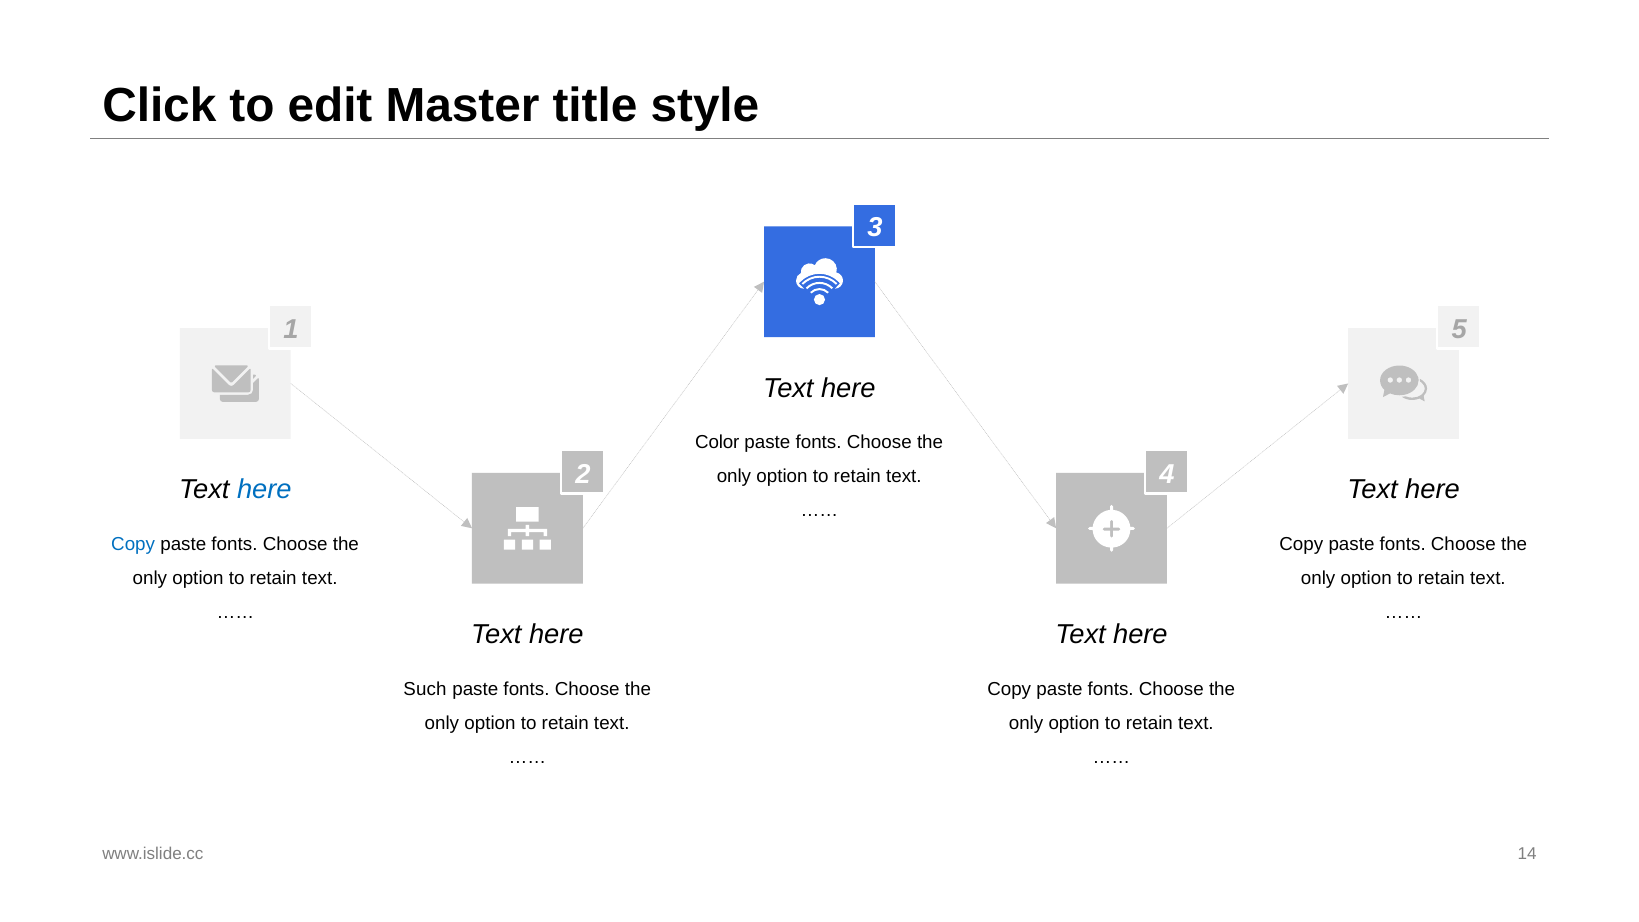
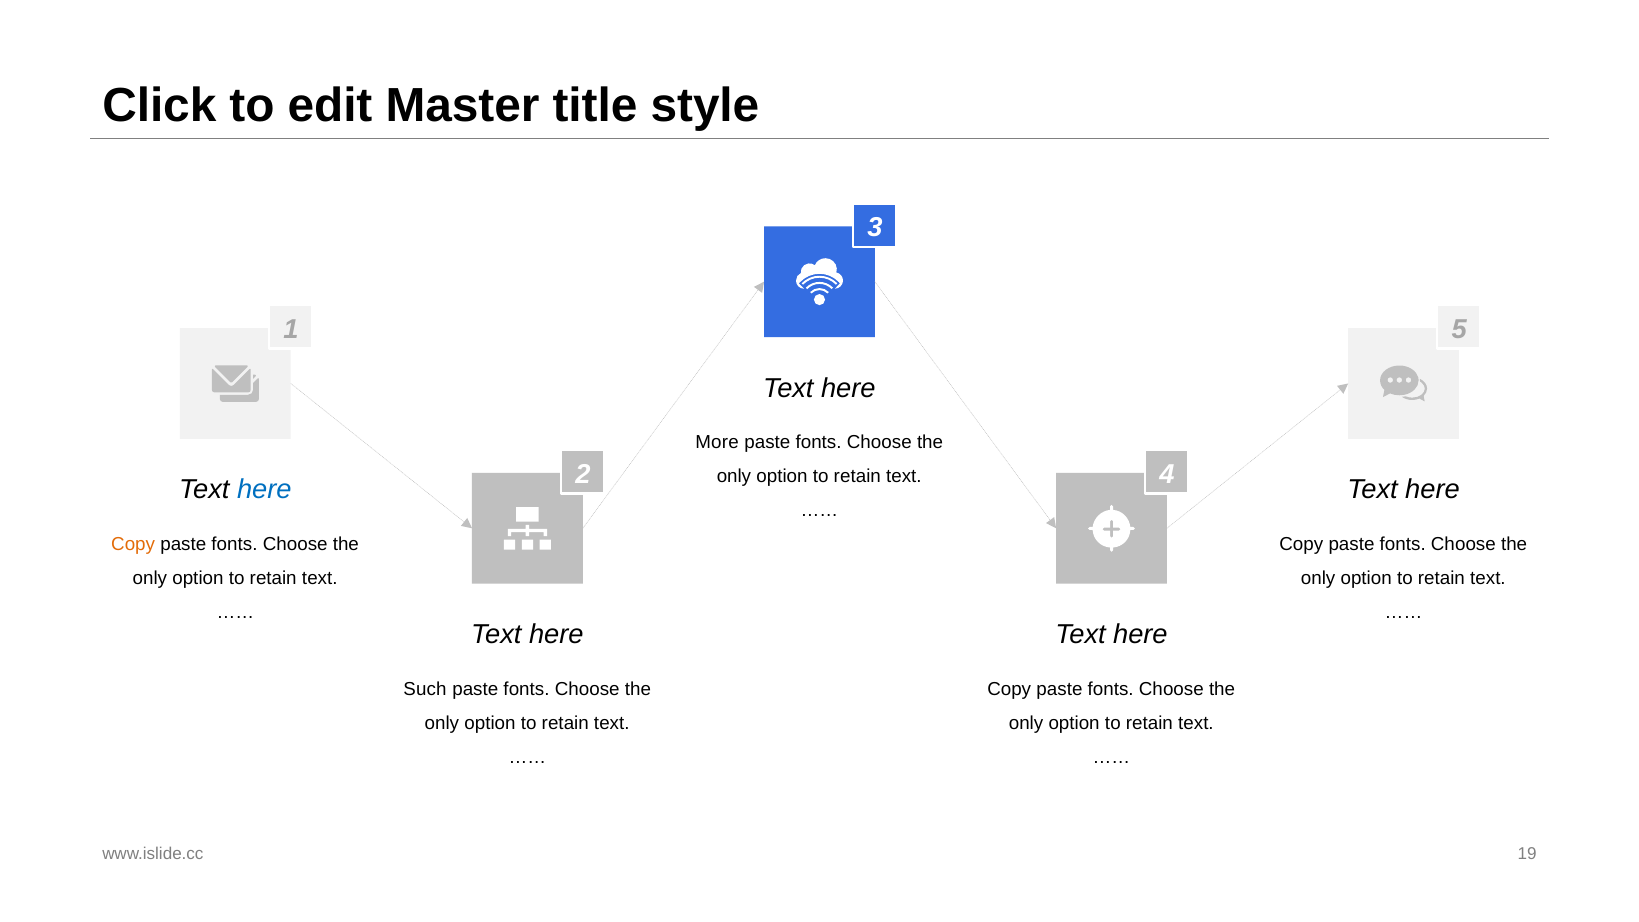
Color: Color -> More
Copy at (133, 544) colour: blue -> orange
14: 14 -> 19
